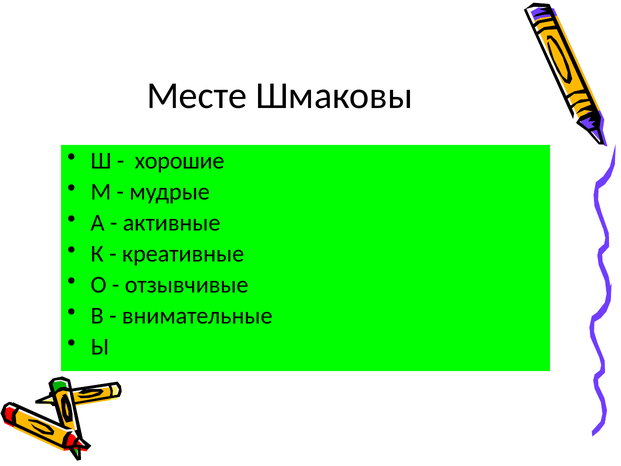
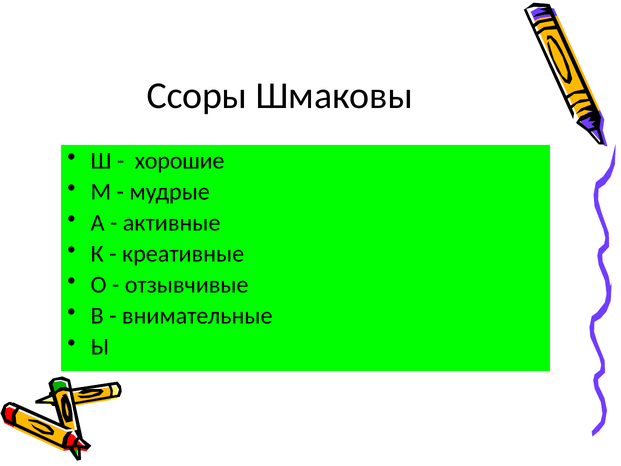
Месте: Месте -> Ссоры
